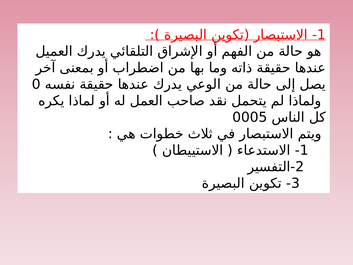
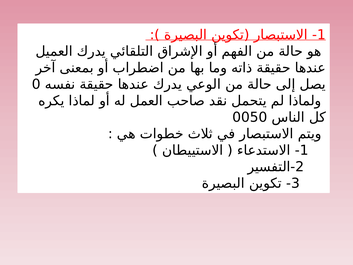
0005: 0005 -> 0050
